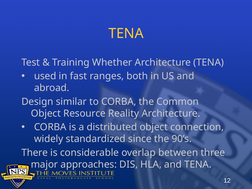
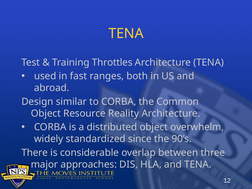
Whether: Whether -> Throttles
connection: connection -> overwhelm
